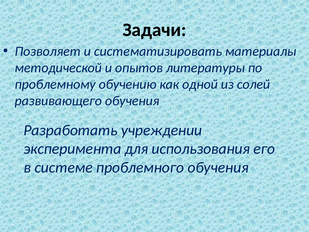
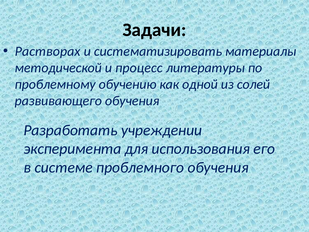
Позволяет: Позволяет -> Растворах
опытов: опытов -> процесс
